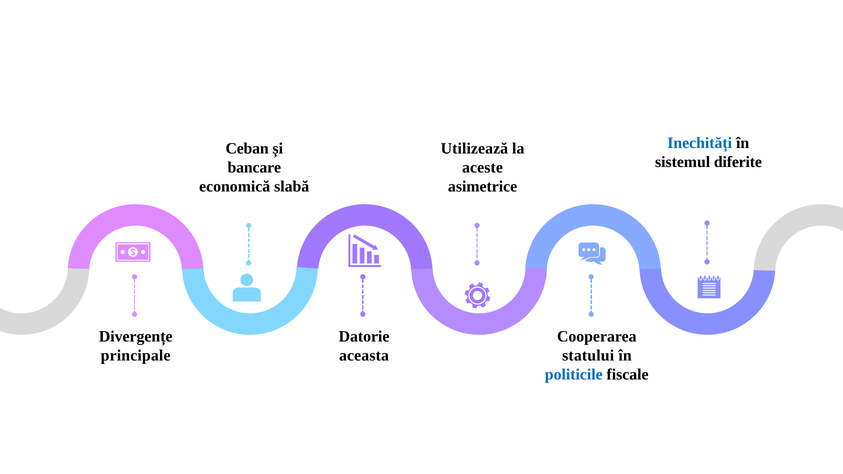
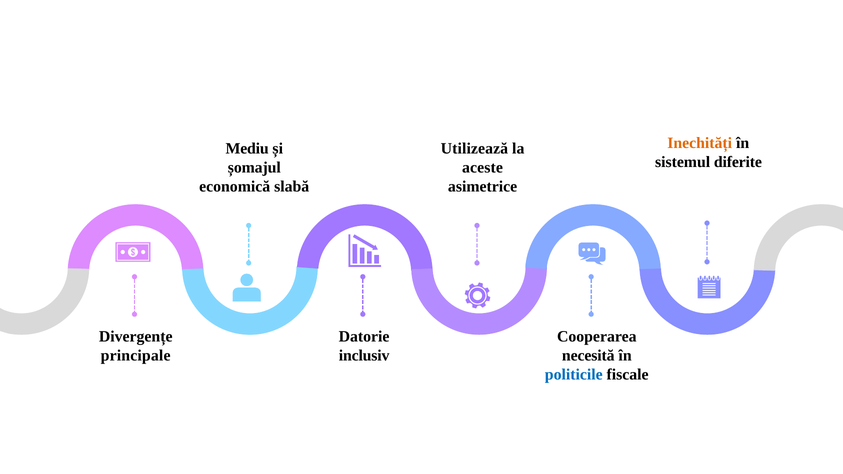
Inechități colour: blue -> orange
Ceban: Ceban -> Mediu
bancare: bancare -> șomajul
aceasta: aceasta -> inclusiv
statului: statului -> necesită
